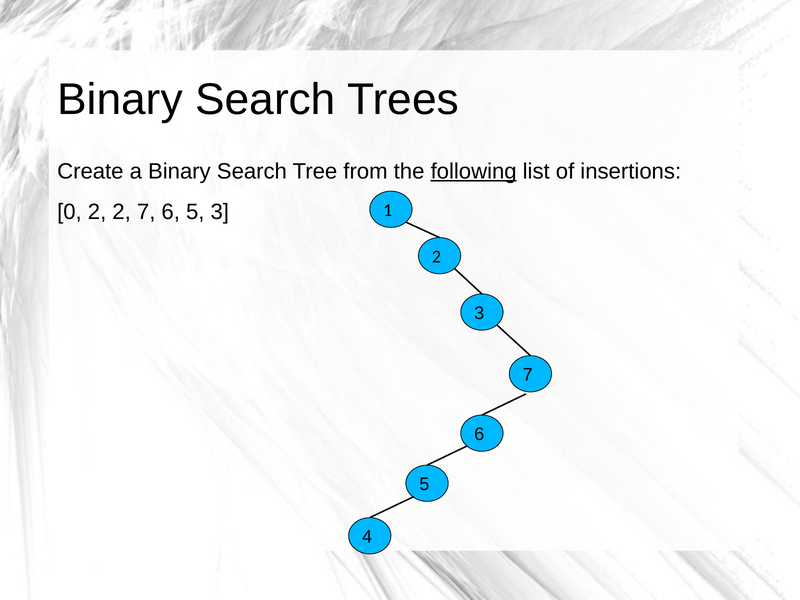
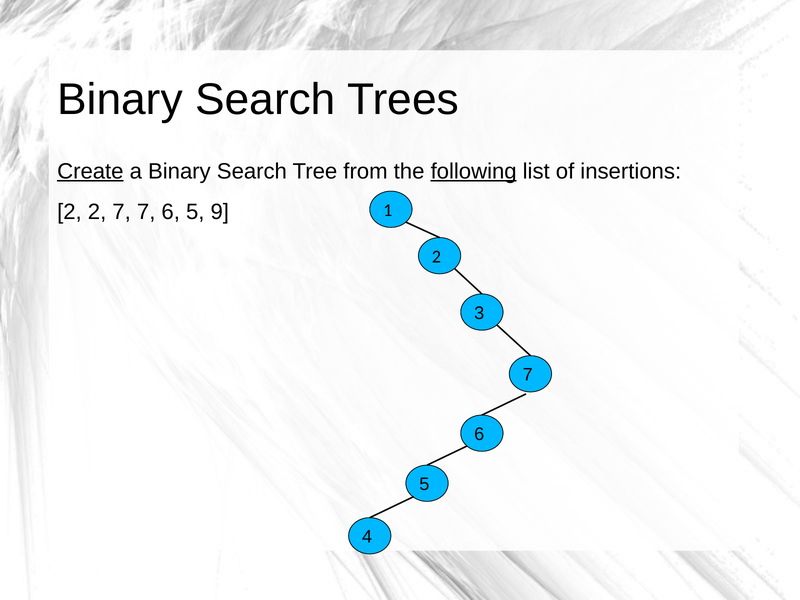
Create underline: none -> present
0 at (69, 212): 0 -> 2
2 2: 2 -> 7
5 3: 3 -> 9
